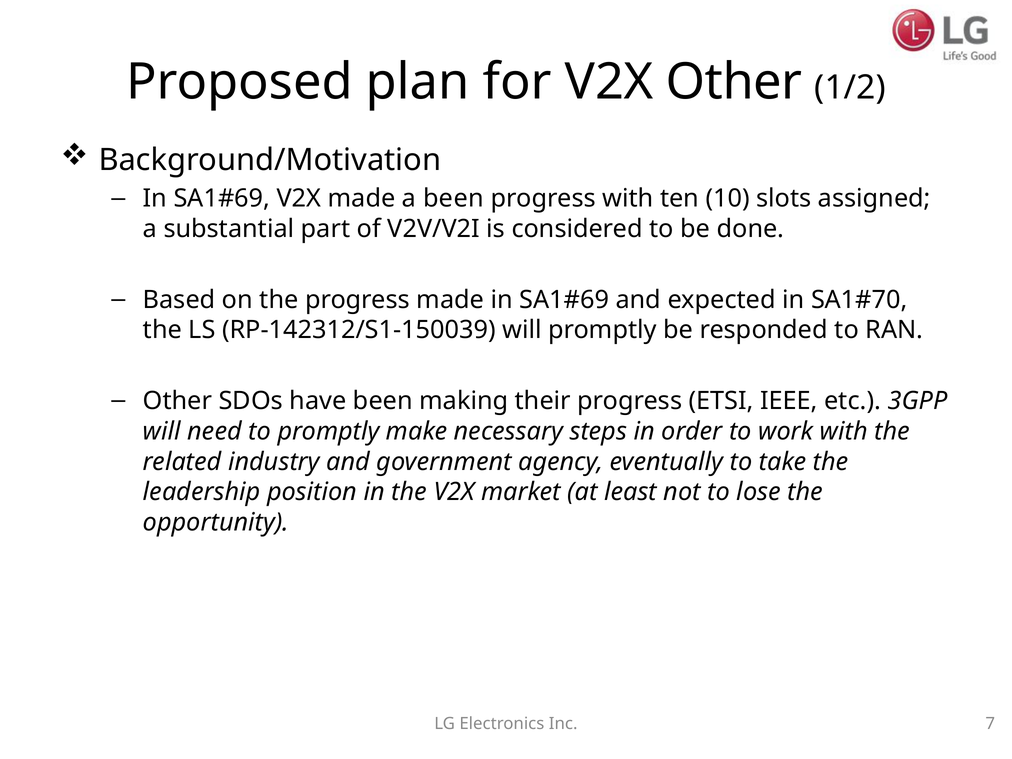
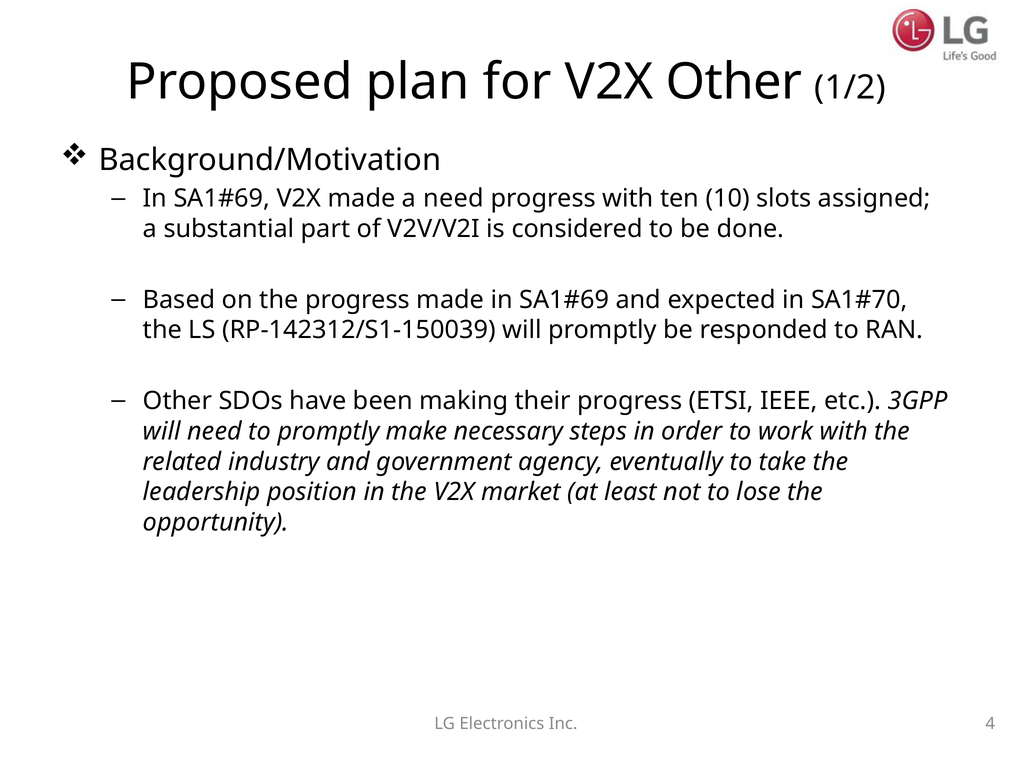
a been: been -> need
7: 7 -> 4
